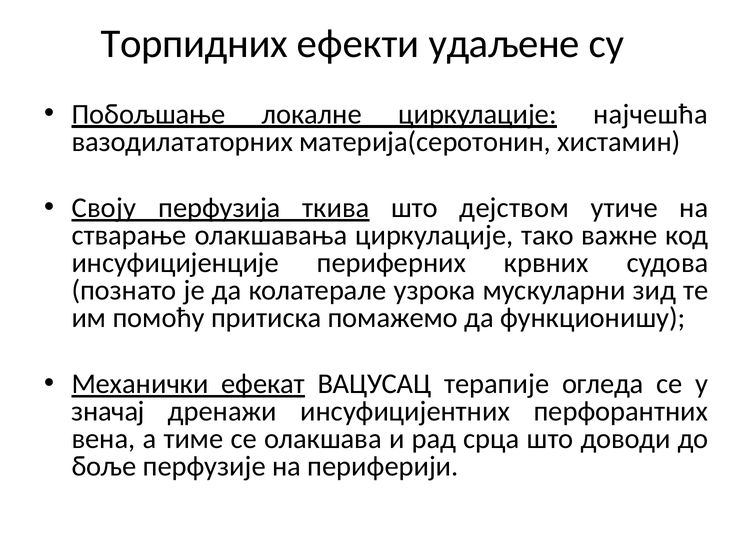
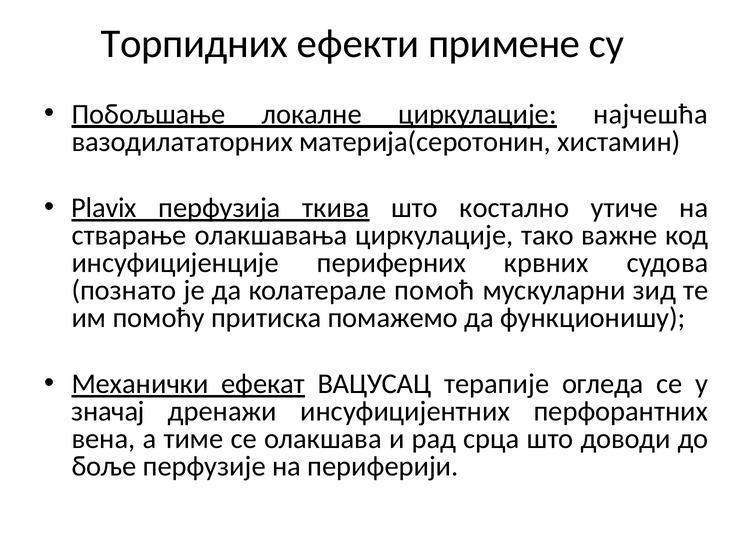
удаљене: удаљене -> примене
Своју: Своју -> Plavix
дејством: дејством -> костално
узрока: узрока -> помоћ
